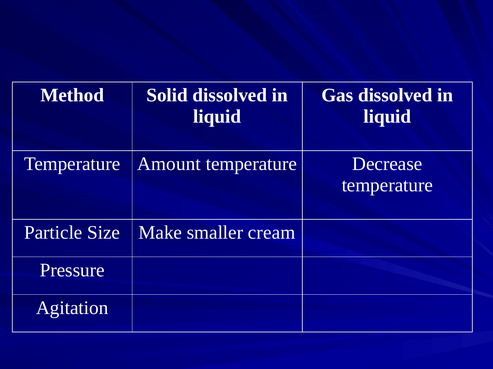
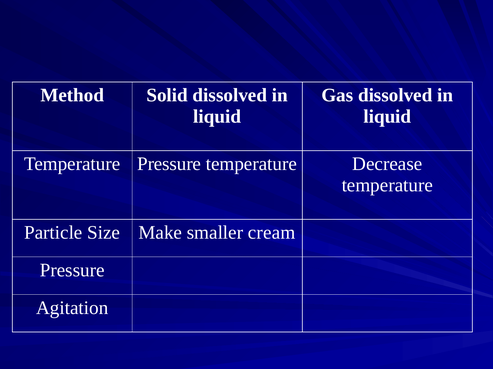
Temperature Amount: Amount -> Pressure
